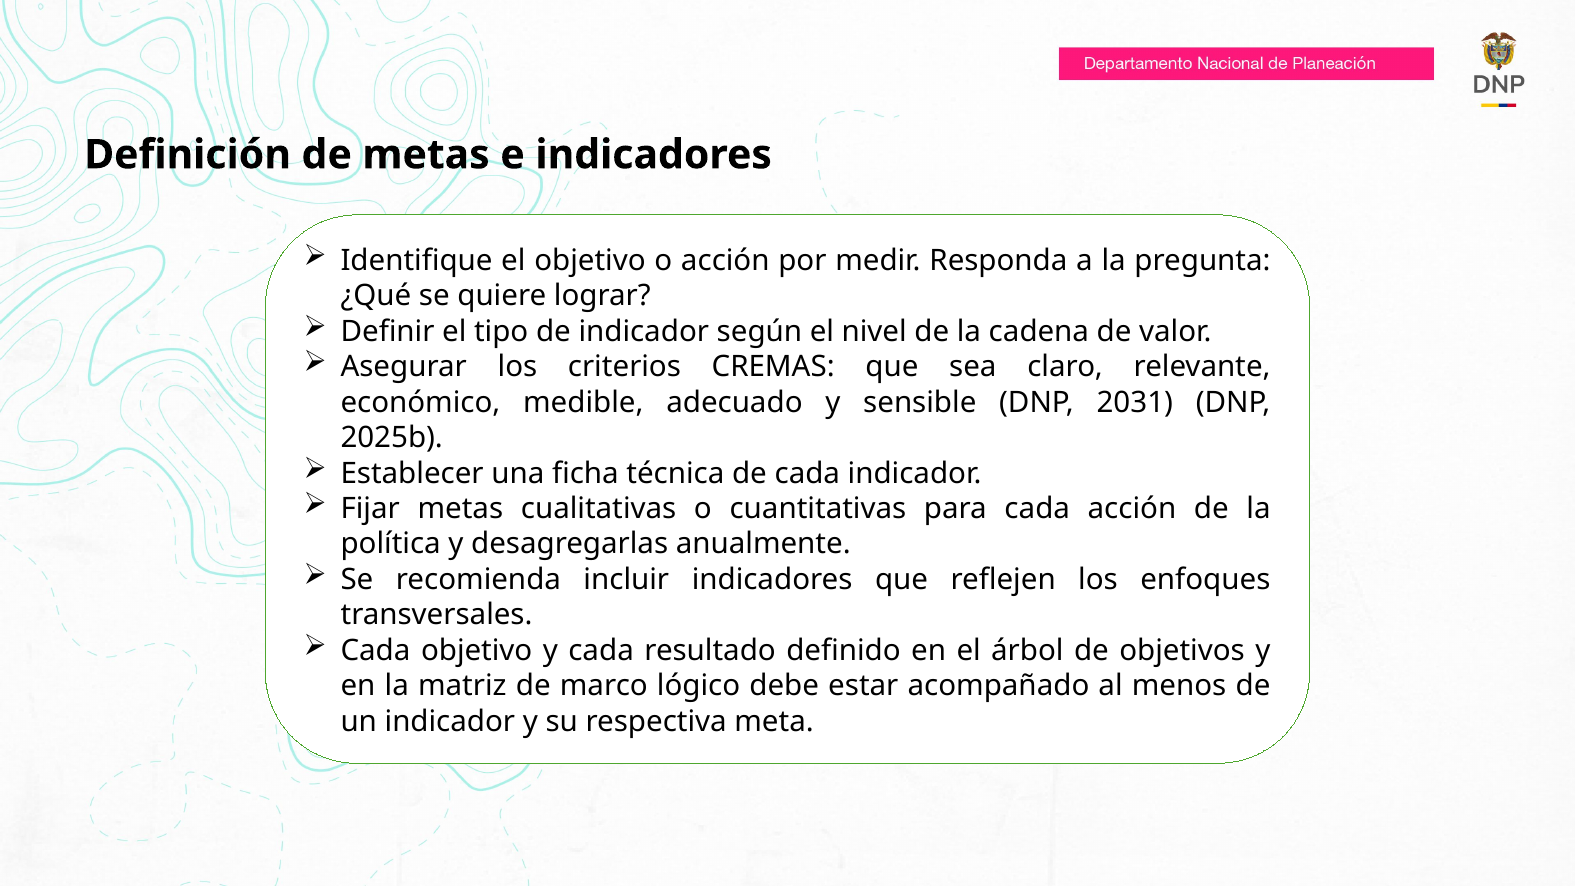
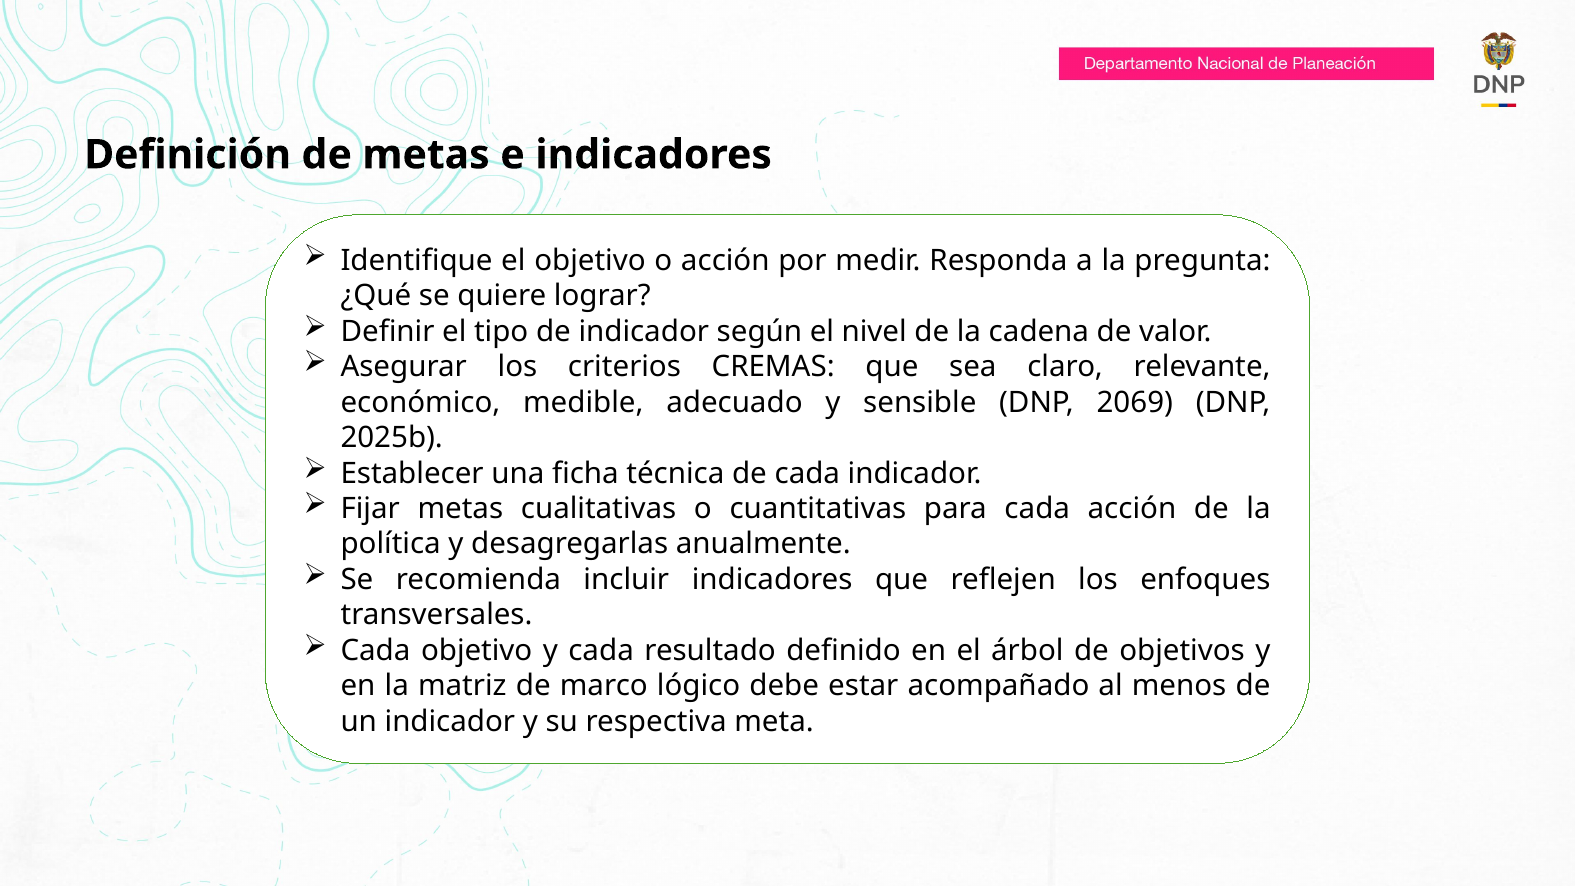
2031: 2031 -> 2069
